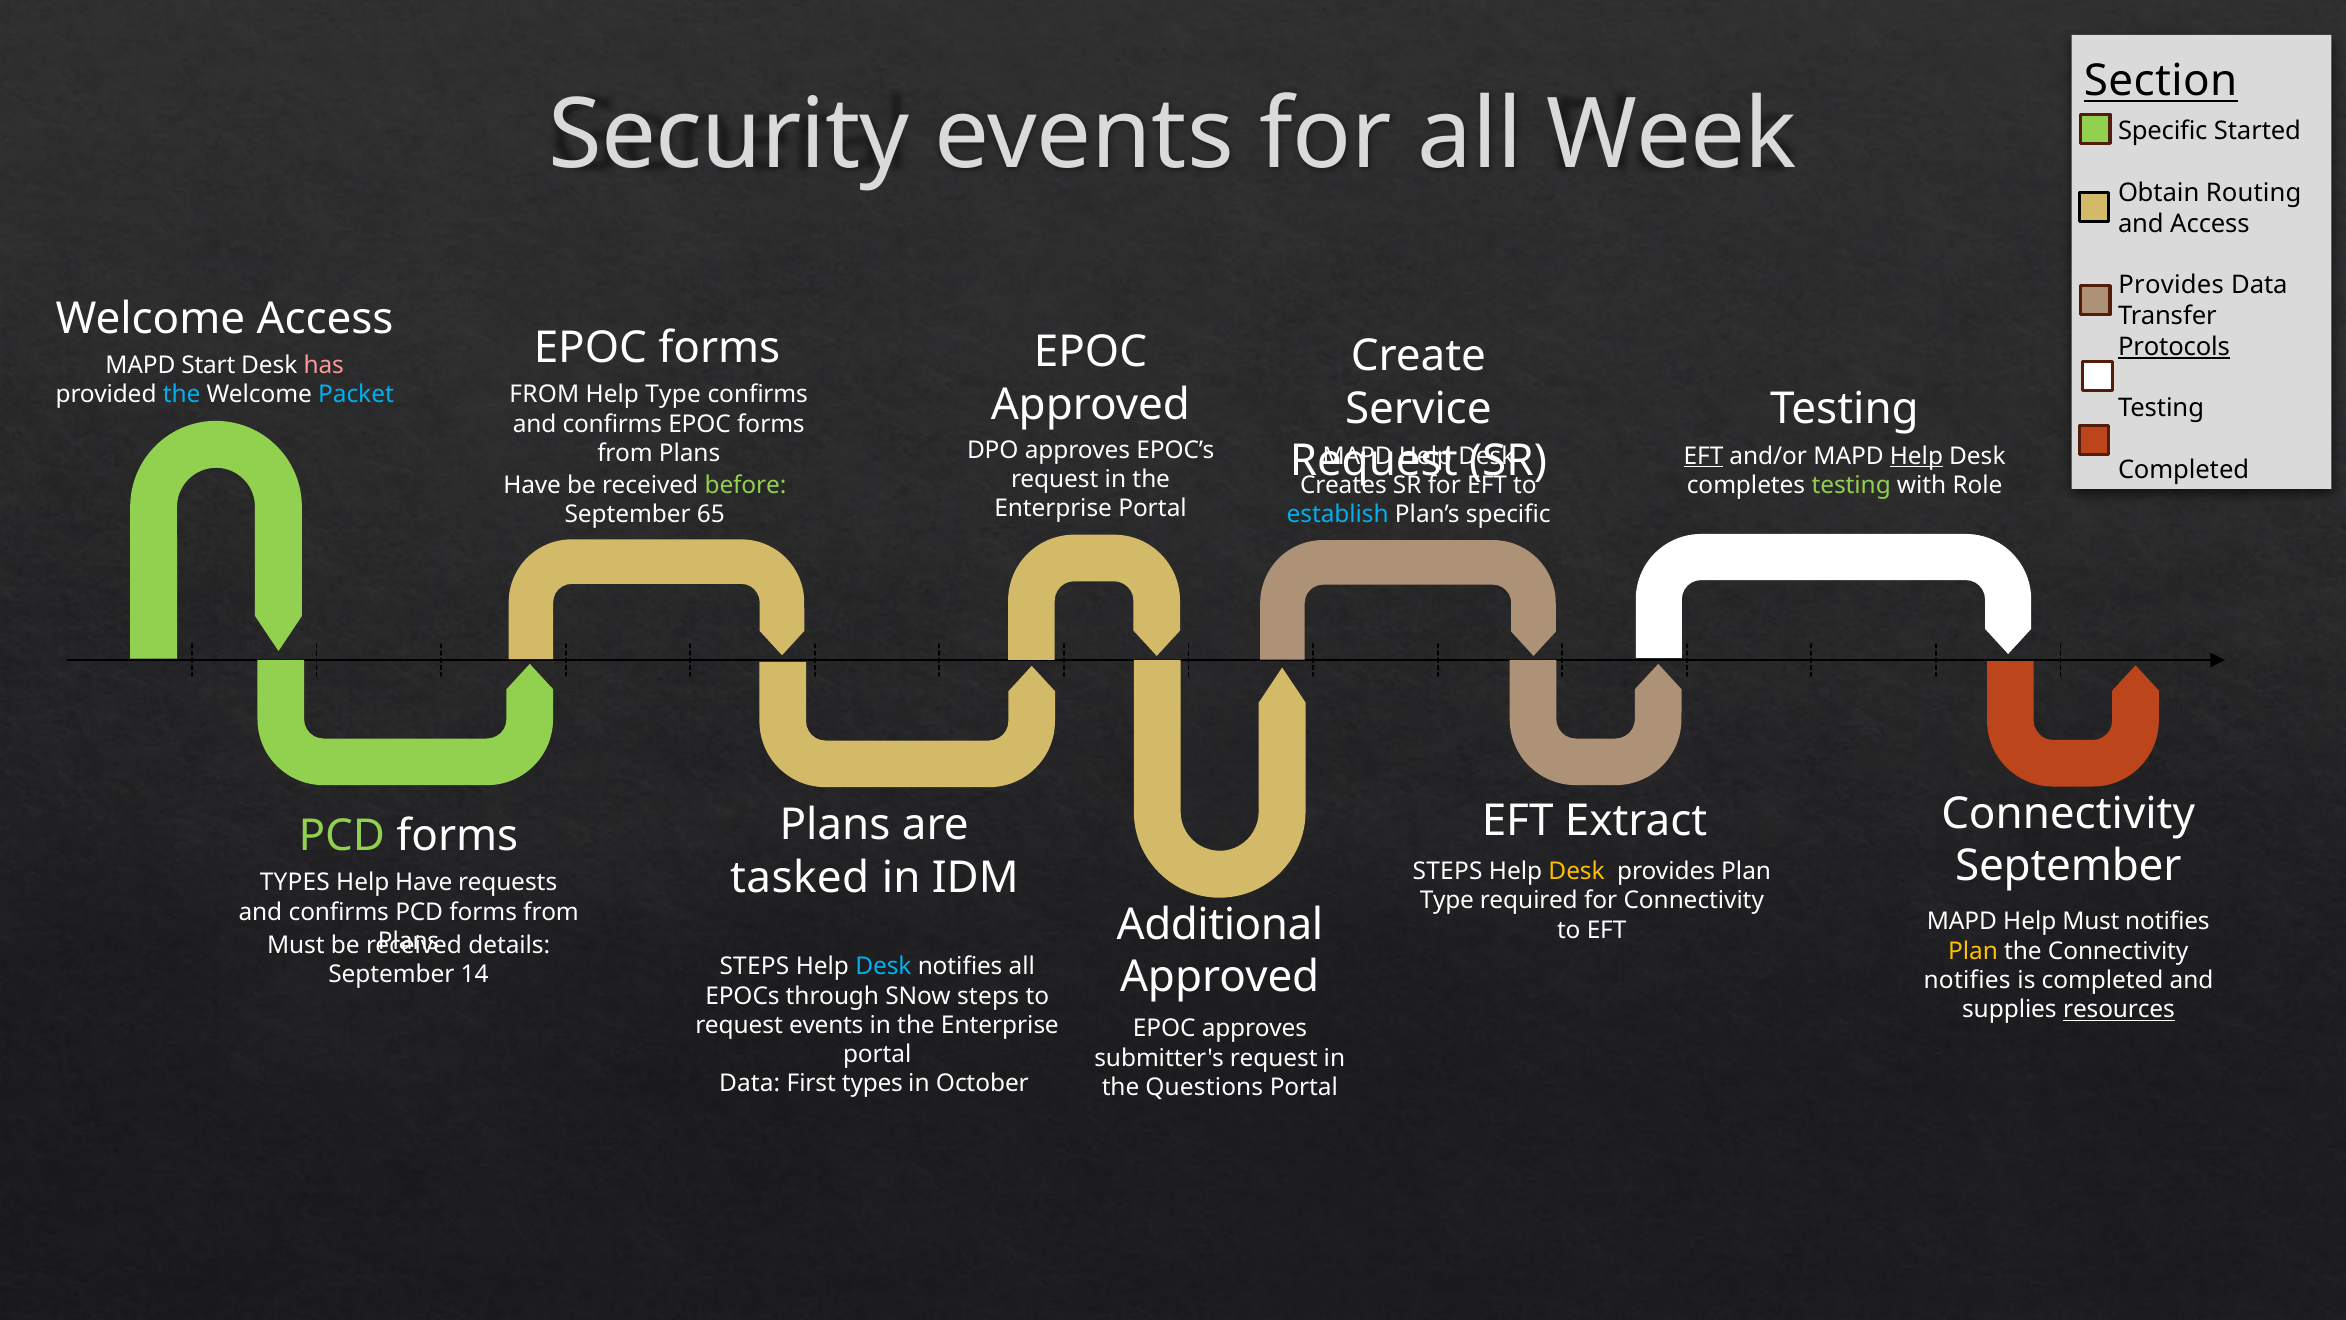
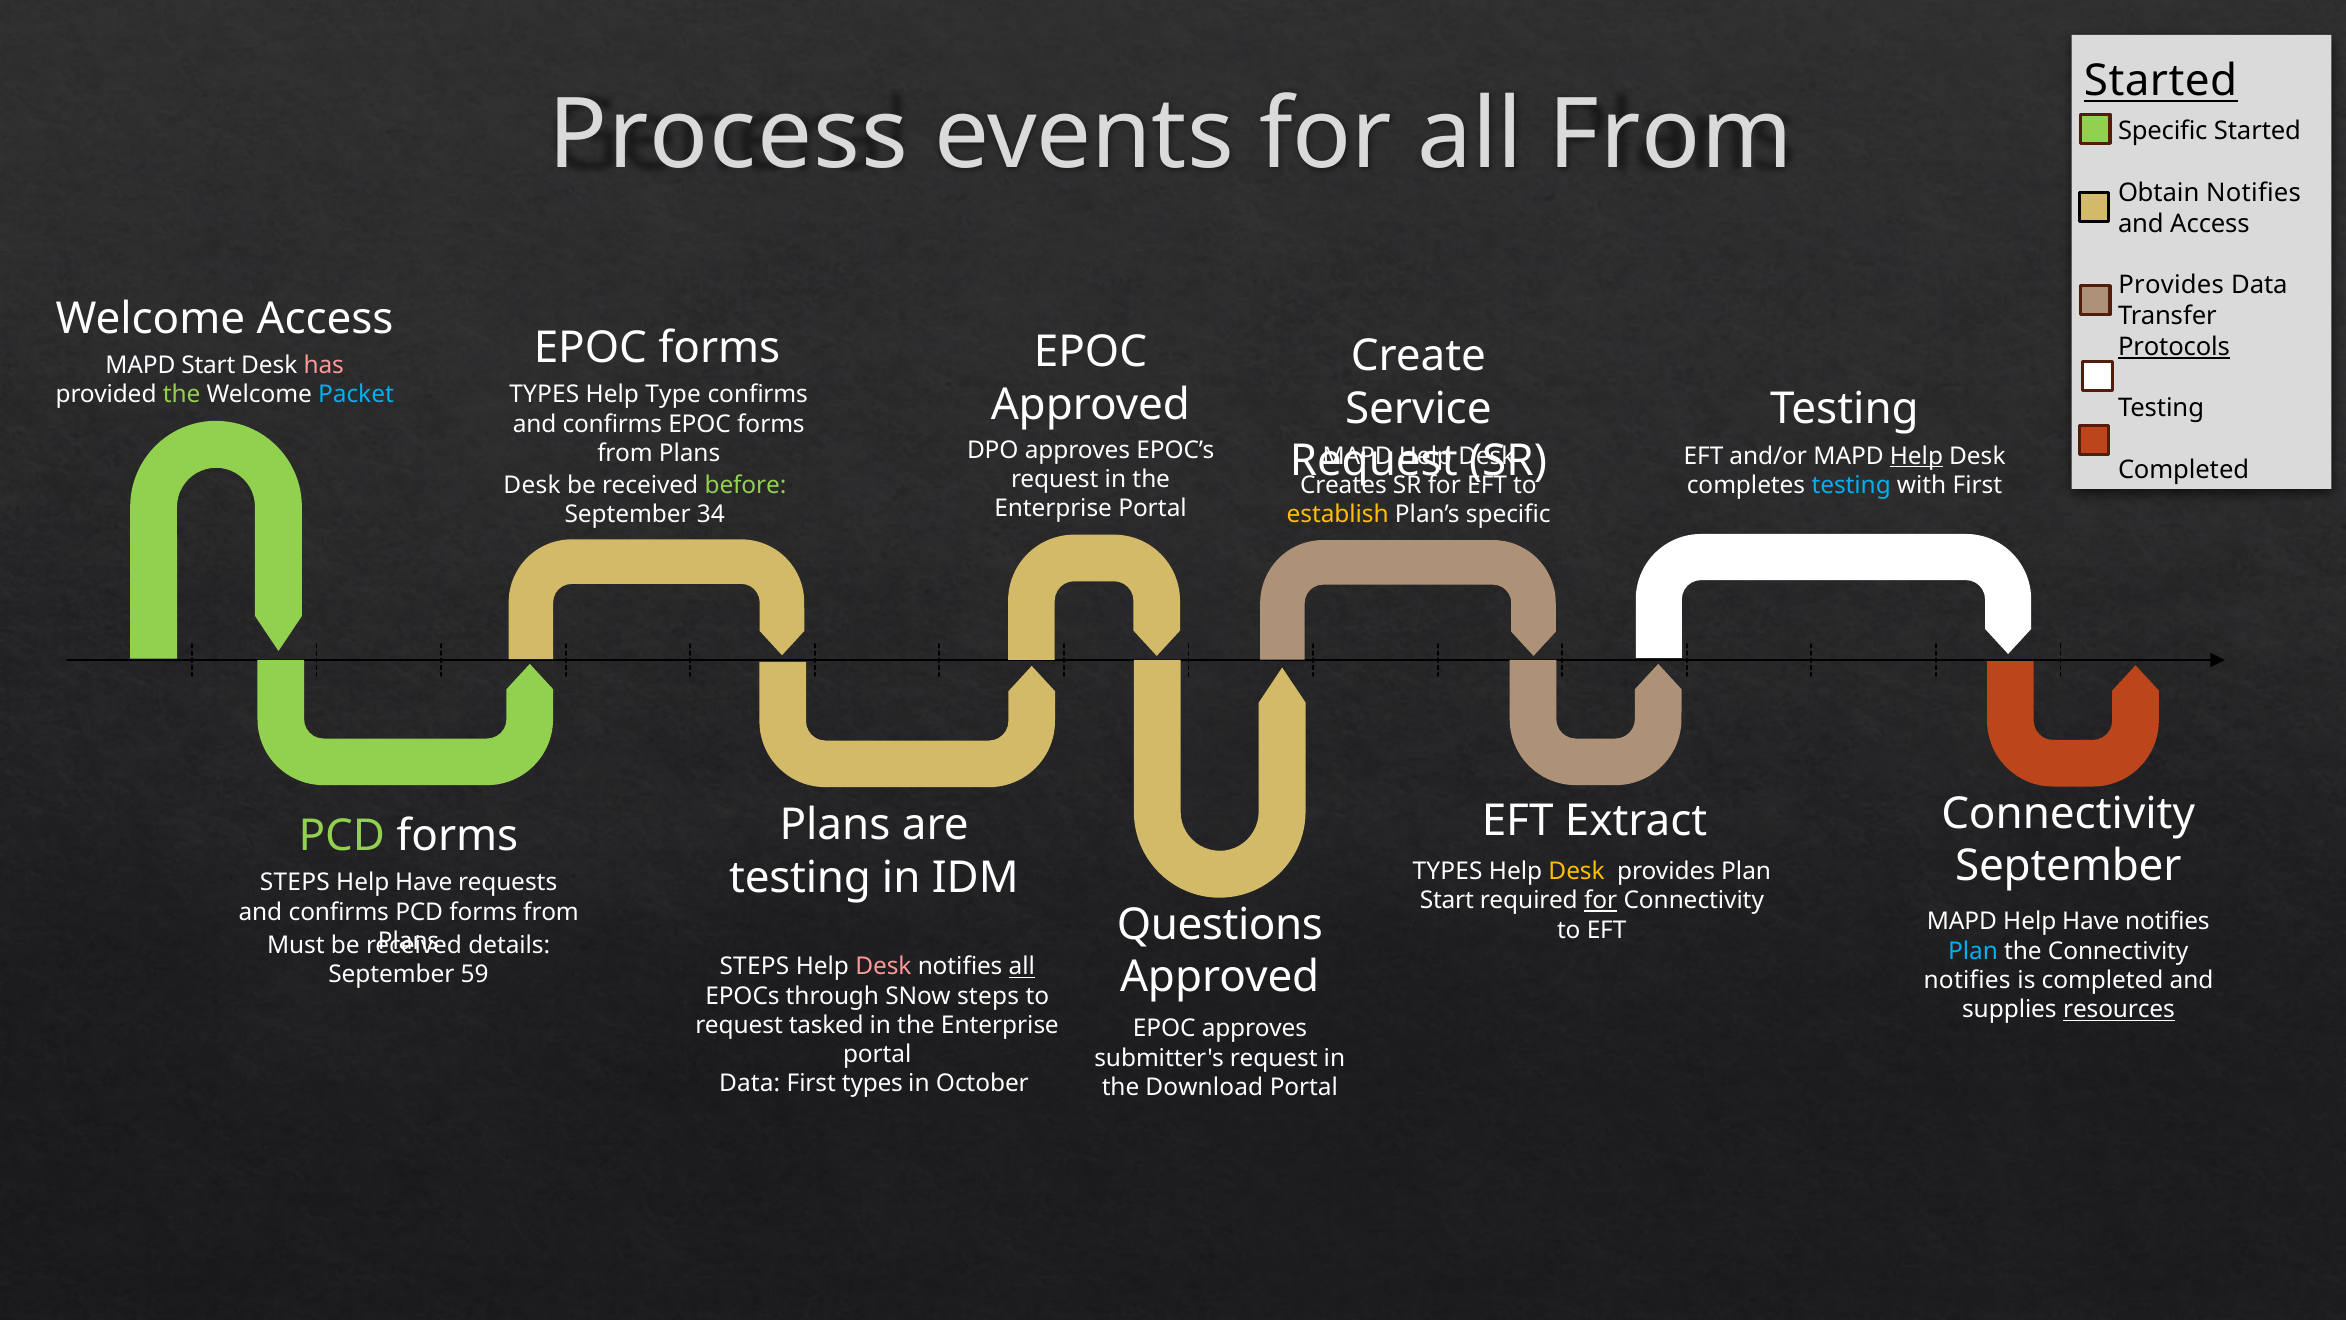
Section at (2161, 81): Section -> Started
Security: Security -> Process
all Week: Week -> From
Obtain Routing: Routing -> Notifies
the at (182, 394) colour: light blue -> light green
FROM at (544, 394): FROM -> TYPES
EFT at (1704, 456) underline: present -> none
Have at (532, 485): Have -> Desk
testing at (1851, 485) colour: light green -> light blue
with Role: Role -> First
65: 65 -> 34
establish colour: light blue -> yellow
STEPS at (1448, 871): STEPS -> TYPES
tasked at (800, 878): tasked -> testing
TYPES at (295, 882): TYPES -> STEPS
Type at (1447, 900): Type -> Start
for at (1601, 900) underline: none -> present
Additional: Additional -> Questions
MAPD Help Must: Must -> Have
Plan at (1973, 951) colour: yellow -> light blue
Desk at (883, 967) colour: light blue -> pink
all at (1022, 967) underline: none -> present
14: 14 -> 59
request events: events -> tasked
Questions: Questions -> Download
